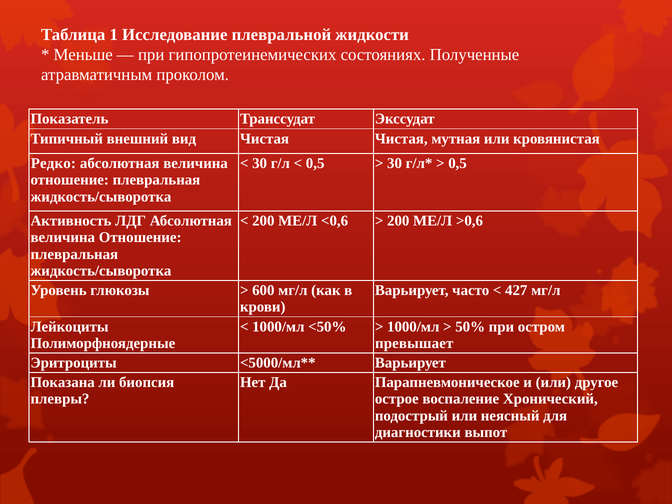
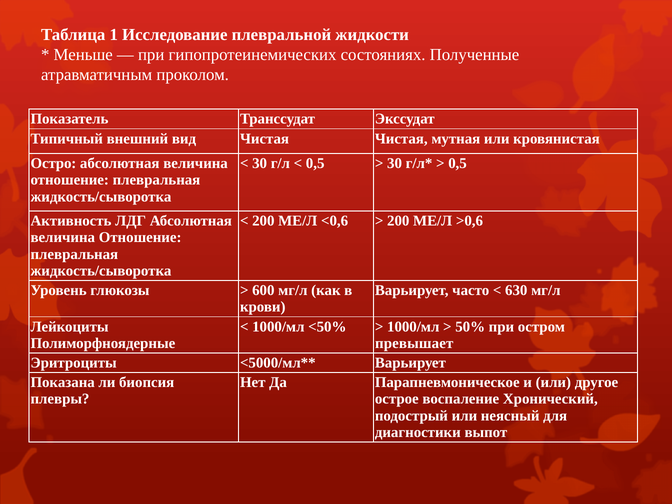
Редко: Редко -> Остро
427: 427 -> 630
